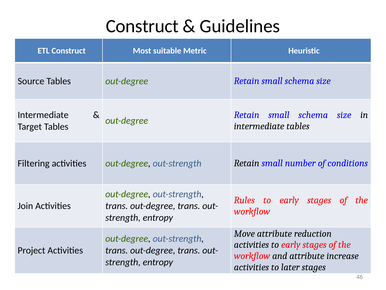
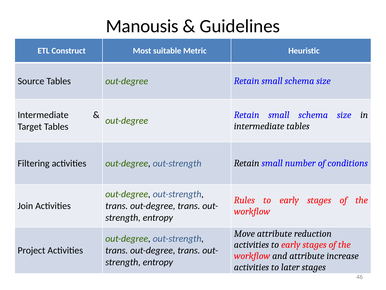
Construct at (142, 26): Construct -> Manousis
